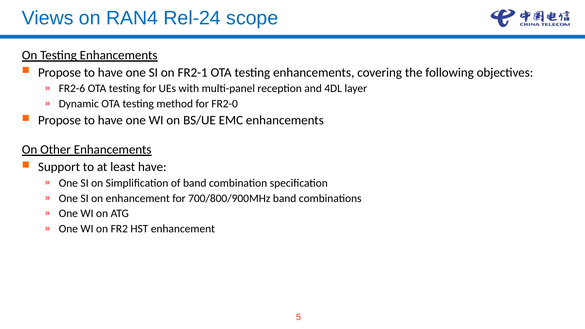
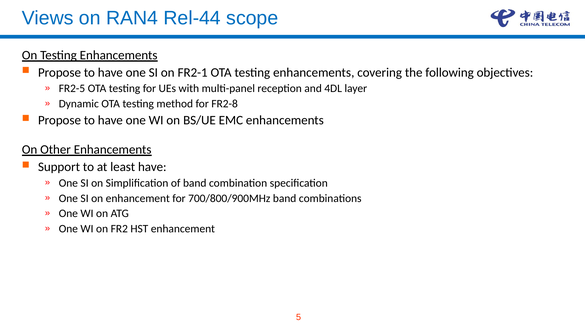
Rel-24: Rel-24 -> Rel-44
FR2-6: FR2-6 -> FR2-5
FR2-0: FR2-0 -> FR2-8
